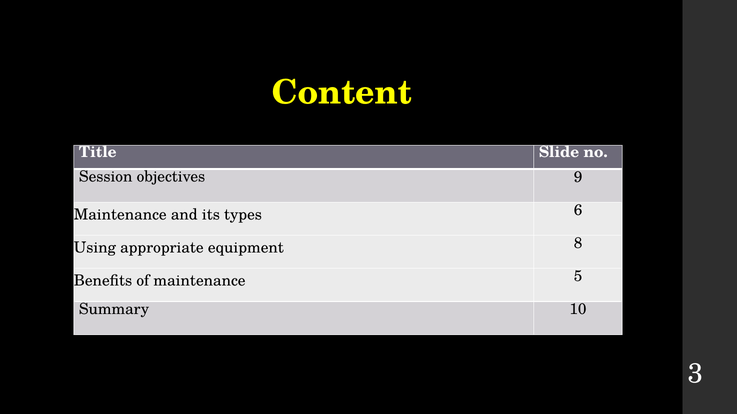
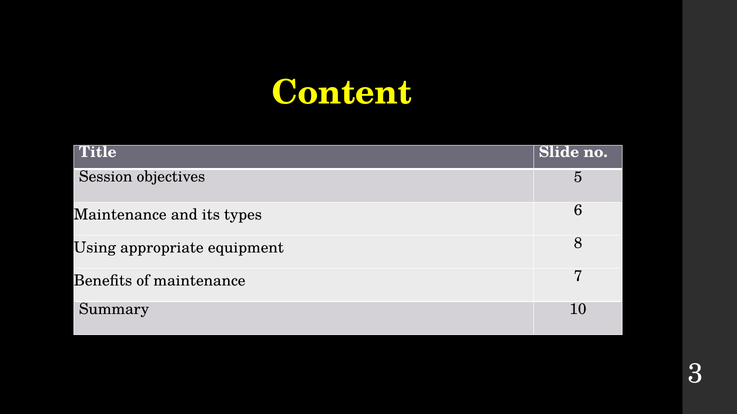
9: 9 -> 5
5: 5 -> 7
